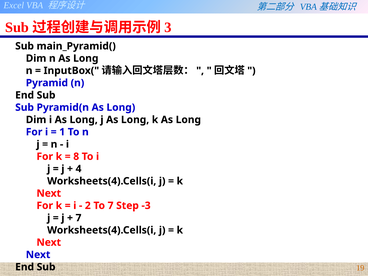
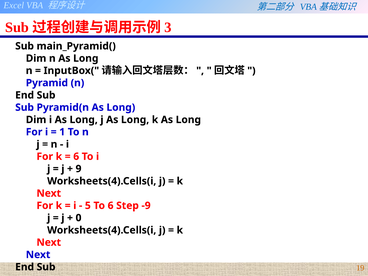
8 at (76, 157): 8 -> 6
4: 4 -> 9
2: 2 -> 5
To 7: 7 -> 6
-3: -3 -> -9
7 at (79, 218): 7 -> 0
